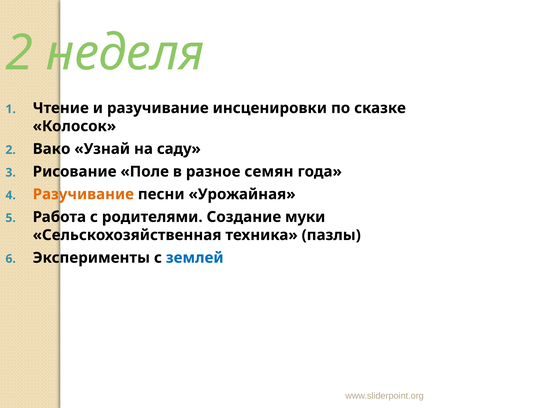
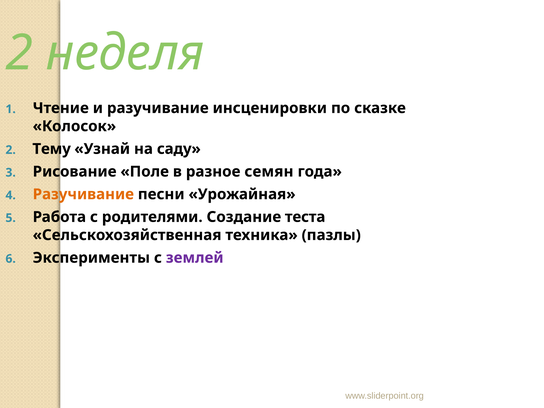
Вако: Вако -> Тему
муки: муки -> теста
землей colour: blue -> purple
